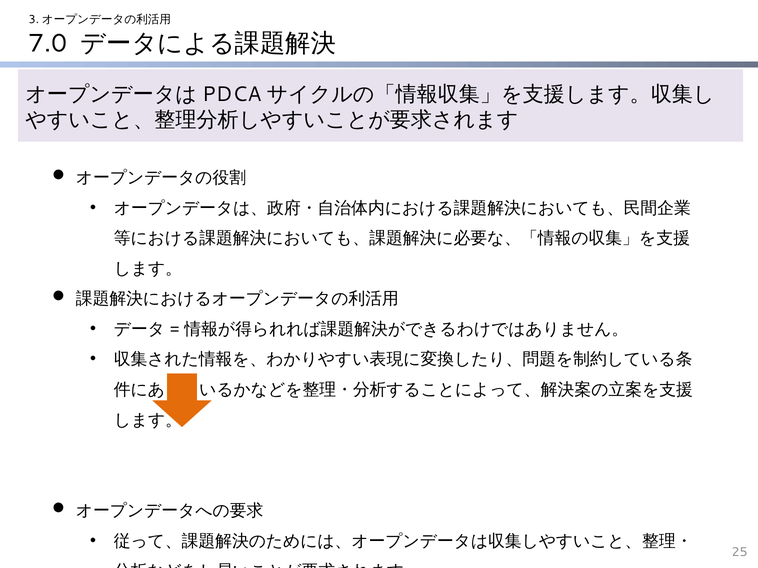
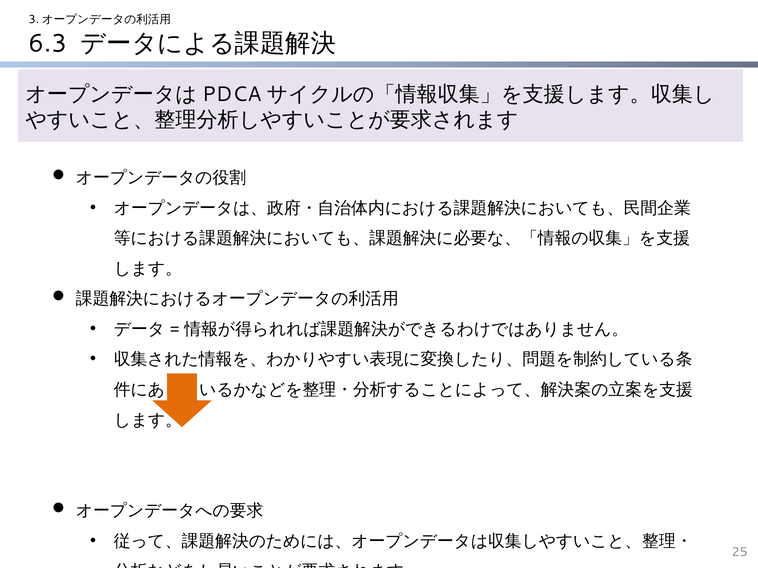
7.0: 7.0 -> 6.3
